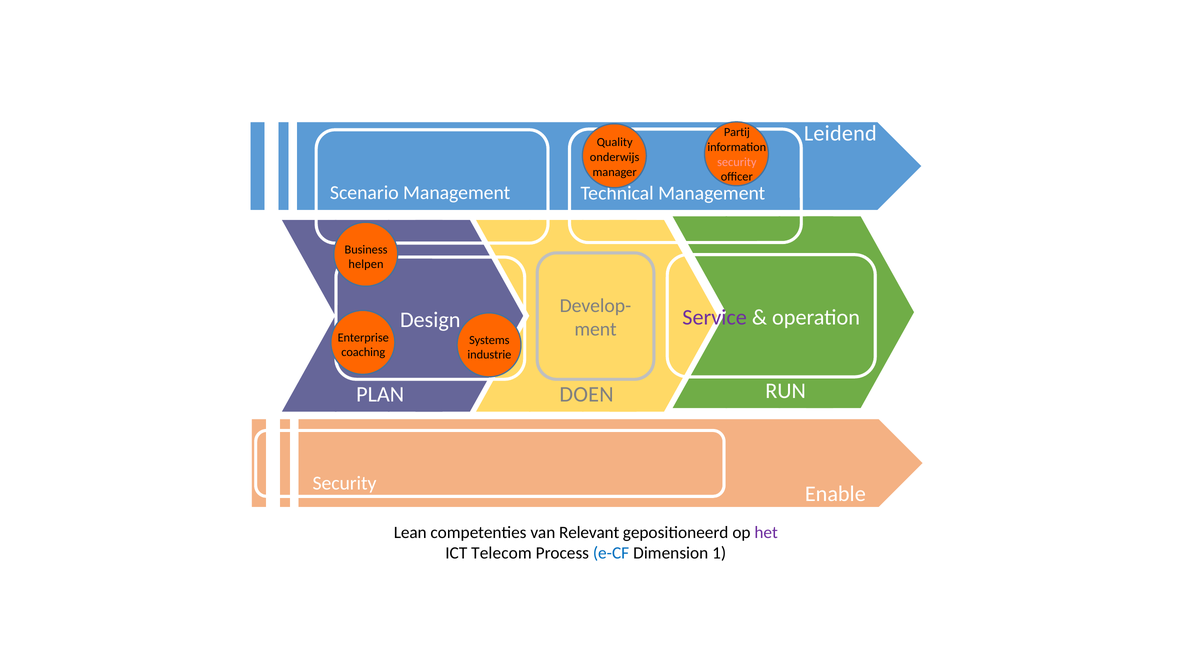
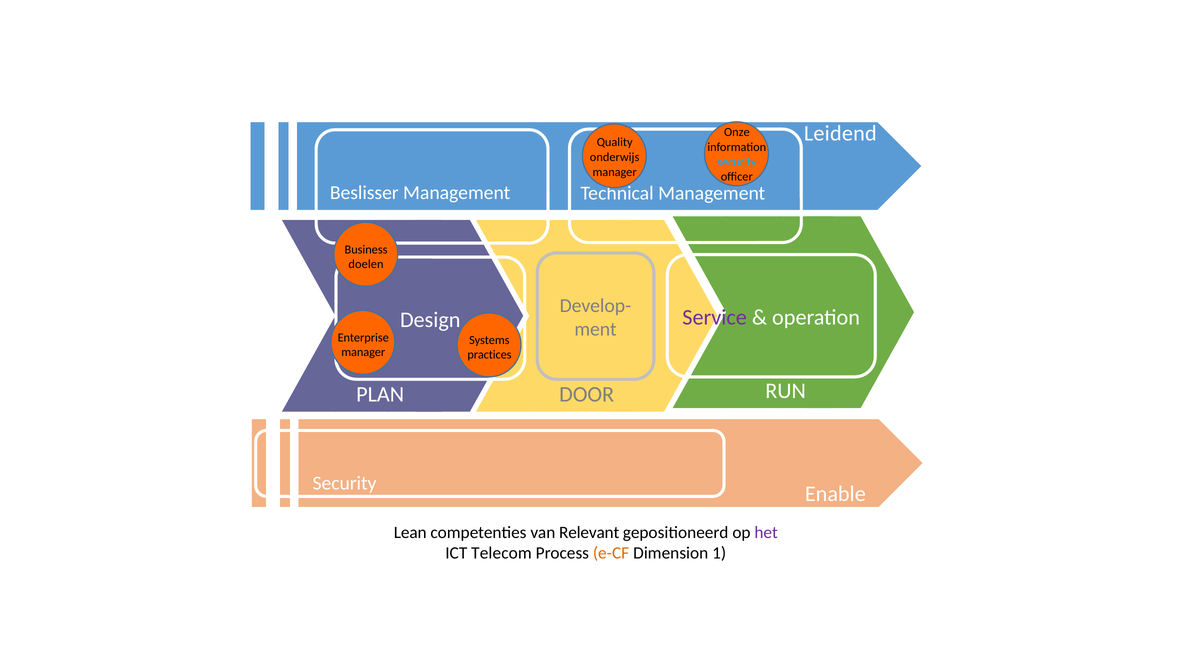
Partij: Partij -> Onze
security at (737, 162) colour: pink -> light blue
Scenario: Scenario -> Beslisser
helpen: helpen -> doelen
coaching at (363, 352): coaching -> manager
industrie: industrie -> practices
DOEN: DOEN -> DOOR
e-CF colour: blue -> orange
